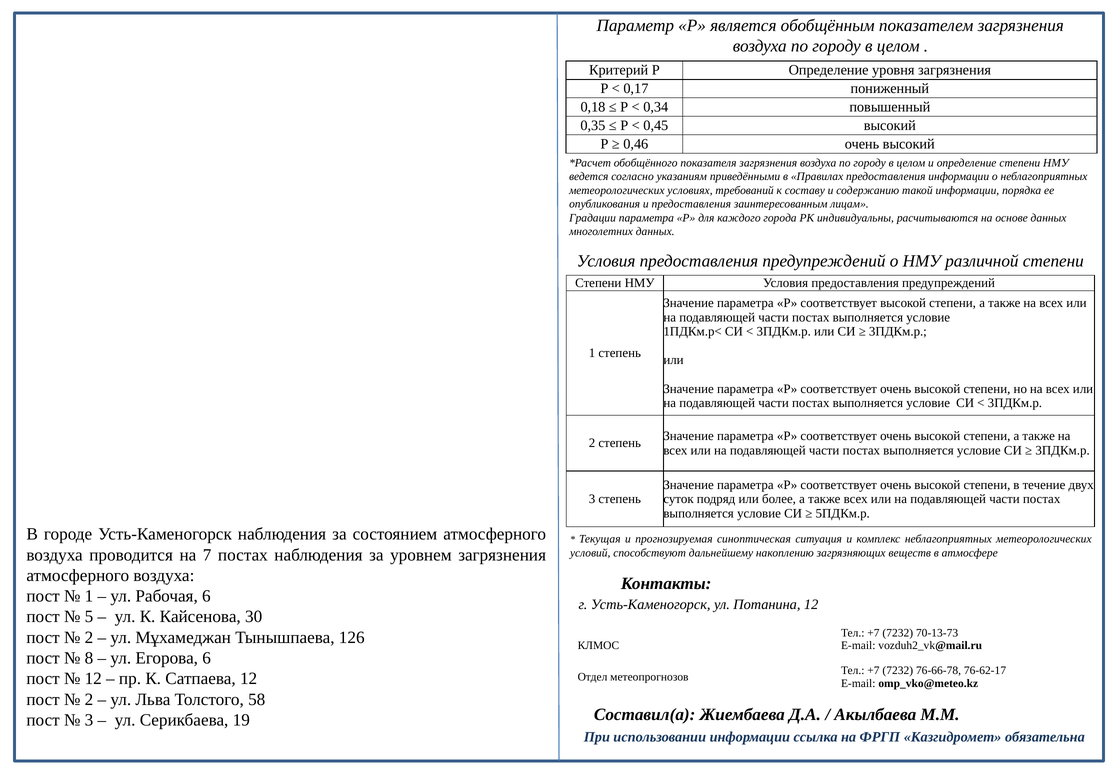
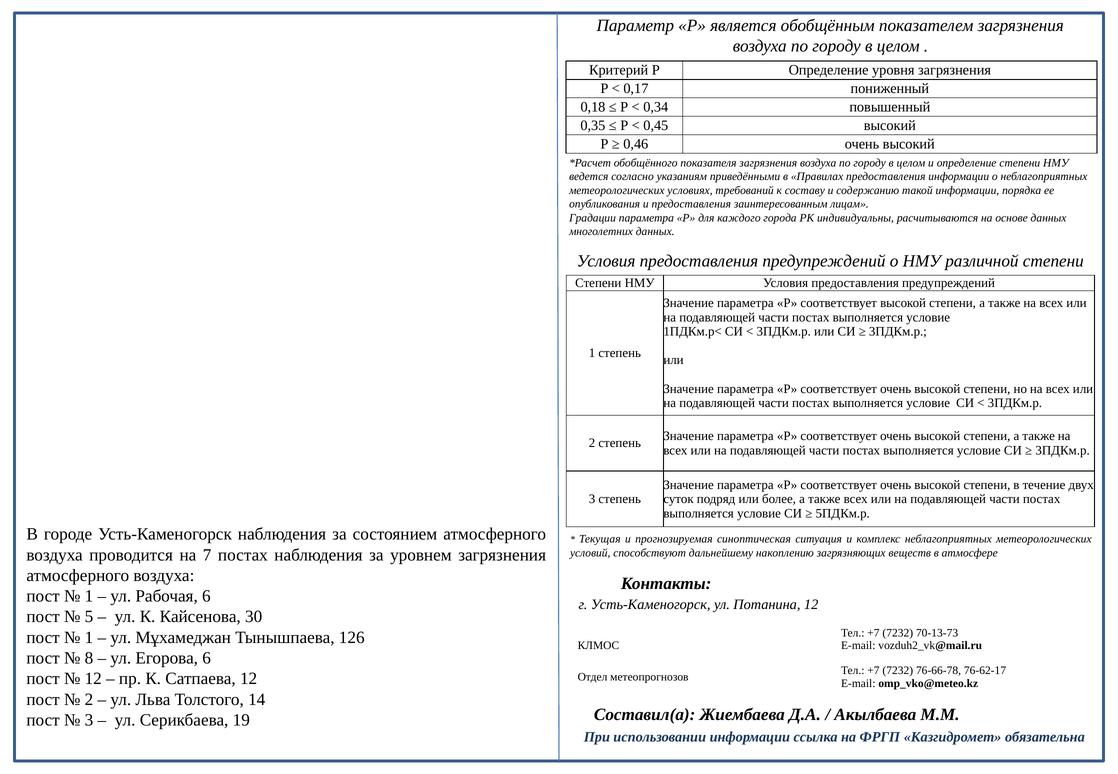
2 at (89, 637): 2 -> 1
58: 58 -> 14
